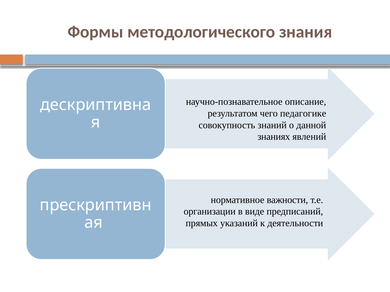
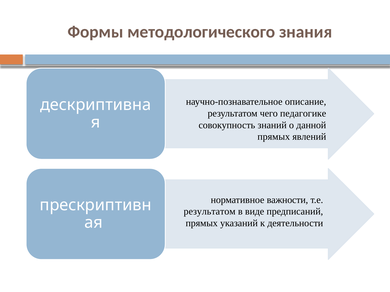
знаниях at (274, 137): знаниях -> прямых
организации at (210, 212): организации -> результатом
